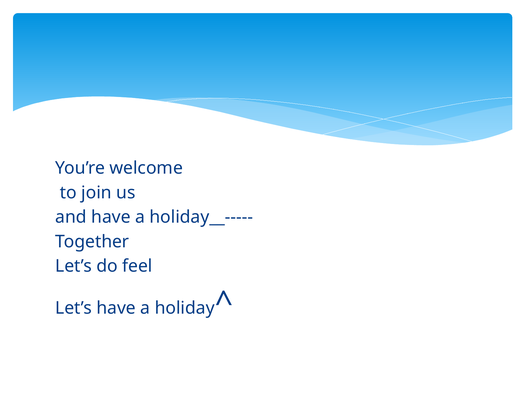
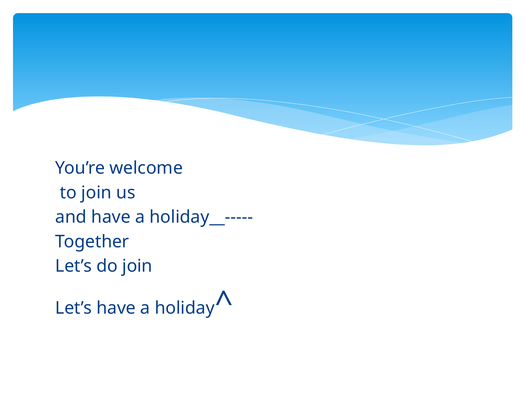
do feel: feel -> join
